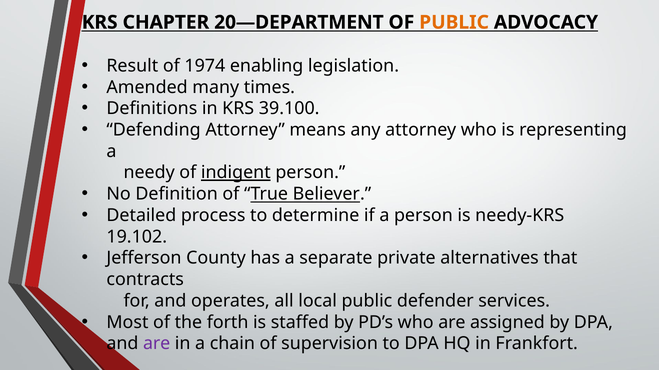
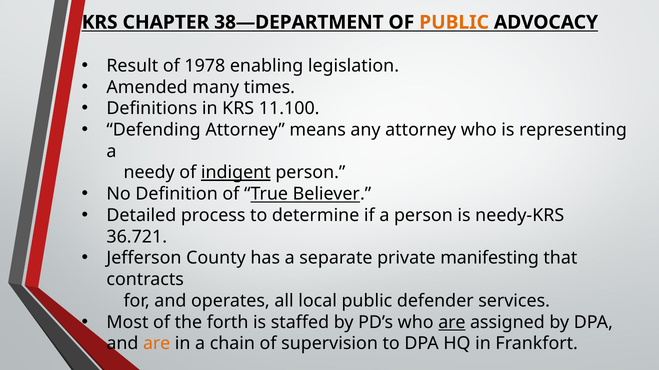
20—DEPARTMENT: 20—DEPARTMENT -> 38—DEPARTMENT
1974: 1974 -> 1978
39.100: 39.100 -> 11.100
19.102: 19.102 -> 36.721
alternatives: alternatives -> manifesting
are at (452, 323) underline: none -> present
are at (157, 344) colour: purple -> orange
